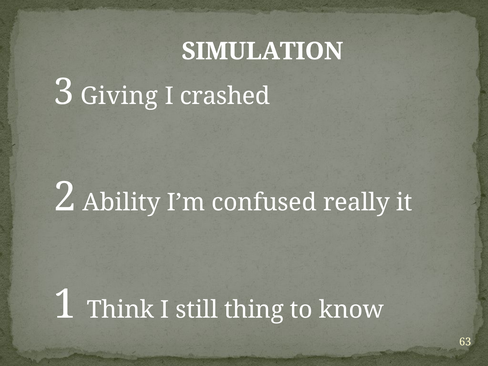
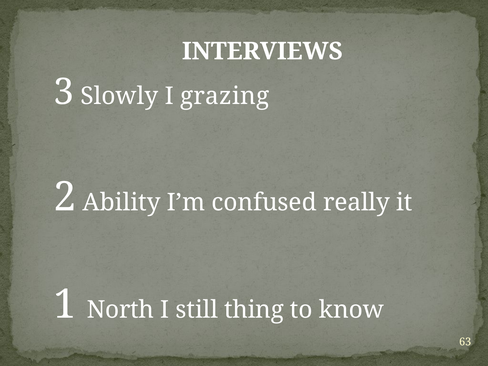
SIMULATION: SIMULATION -> INTERVIEWS
Giving: Giving -> Slowly
crashed: crashed -> grazing
Think: Think -> North
